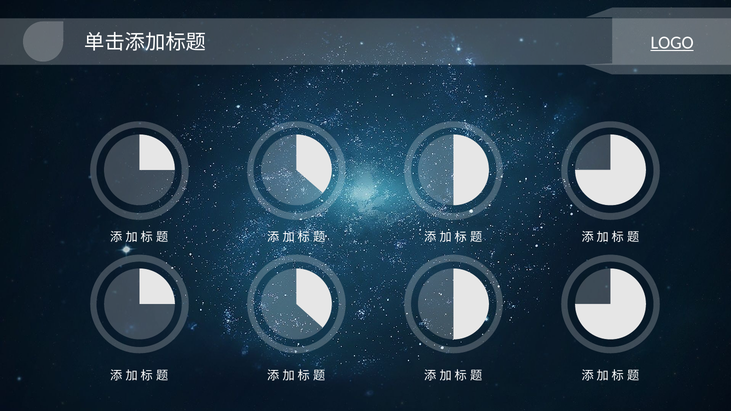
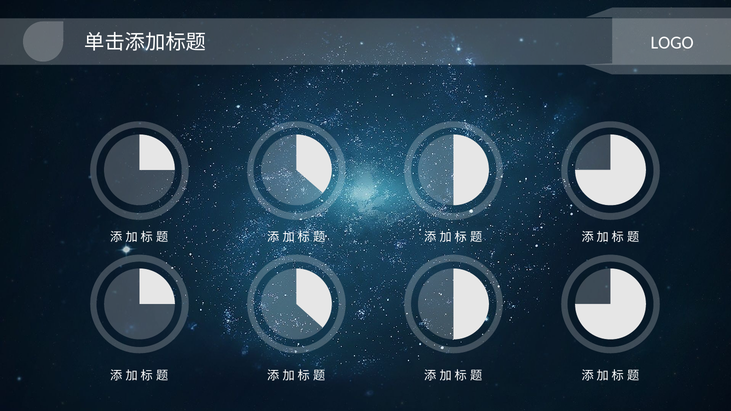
LOGO underline: present -> none
